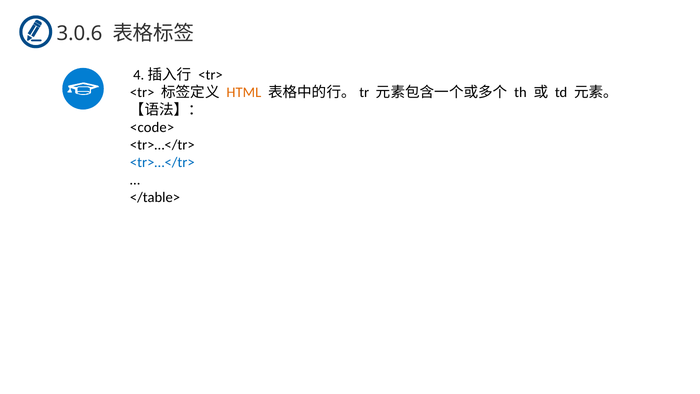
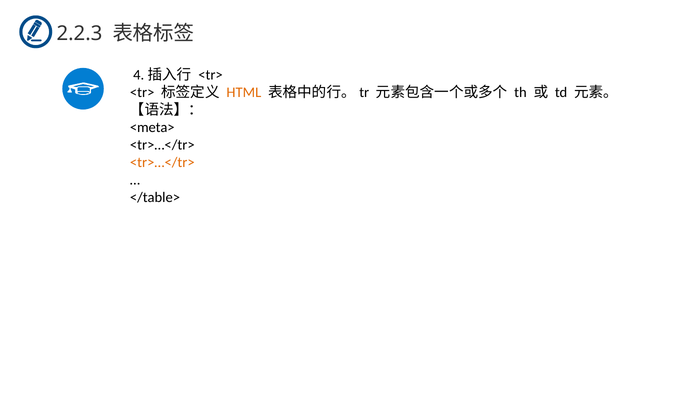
3.0.6: 3.0.6 -> 2.2.3
<code>: <code> -> <meta>
<tr>…</tr> at (162, 162) colour: blue -> orange
